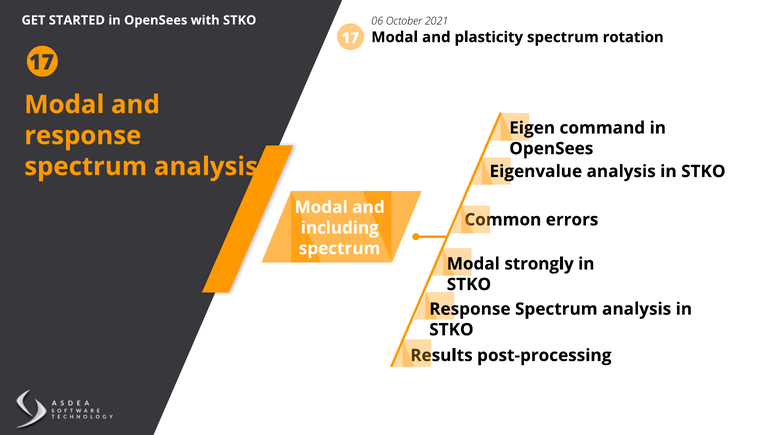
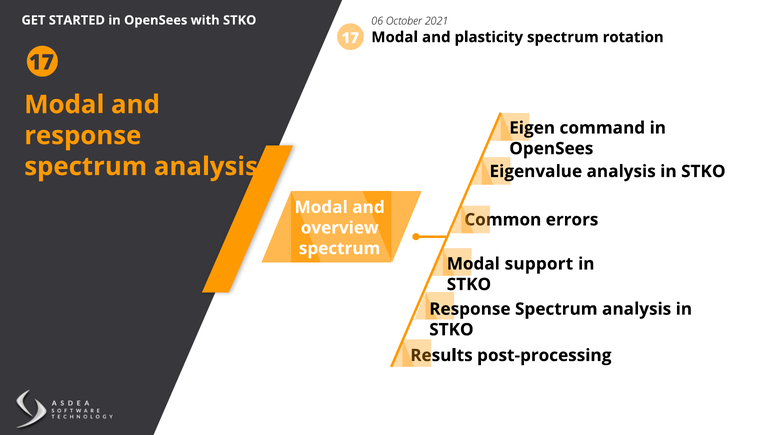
including: including -> overview
strongly: strongly -> support
